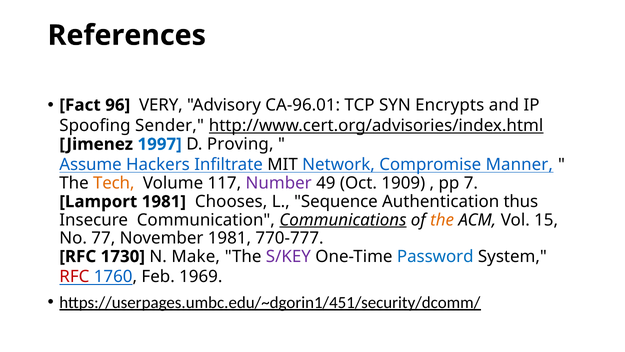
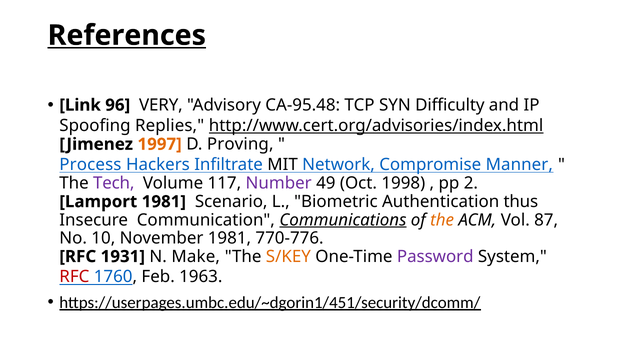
References underline: none -> present
Fact: Fact -> Link
CA-96.01: CA-96.01 -> CA-95.48
Encrypts: Encrypts -> Difficulty
Sender: Sender -> Replies
1997 colour: blue -> orange
Assume: Assume -> Process
Tech colour: orange -> purple
1909: 1909 -> 1998
7: 7 -> 2
Chooses: Chooses -> Scenario
Sequence: Sequence -> Biometric
15: 15 -> 87
77: 77 -> 10
770-777: 770-777 -> 770-776
1730: 1730 -> 1931
S/KEY colour: purple -> orange
Password colour: blue -> purple
1969: 1969 -> 1963
